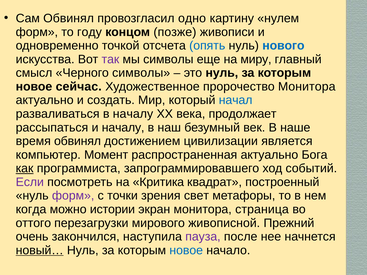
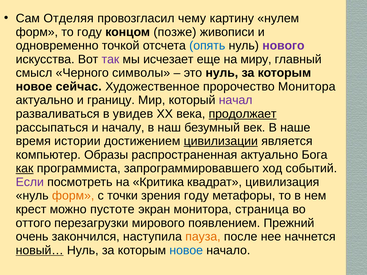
Сам Обвинял: Обвинял -> Отделяя
одно: одно -> чему
нового colour: blue -> purple
мы символы: символы -> исчезает
создать: создать -> границу
начал colour: blue -> purple
в началу: началу -> увидев
продолжает underline: none -> present
время обвинял: обвинял -> истории
цивилизации underline: none -> present
Момент: Момент -> Образы
построенный: построенный -> цивилизация
форм at (73, 196) colour: purple -> orange
зрения свет: свет -> году
когда: когда -> крест
истории: истории -> пустоте
живописной: живописной -> появлением
пауза colour: purple -> orange
